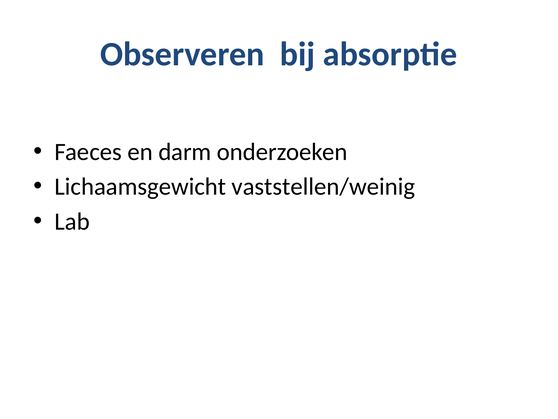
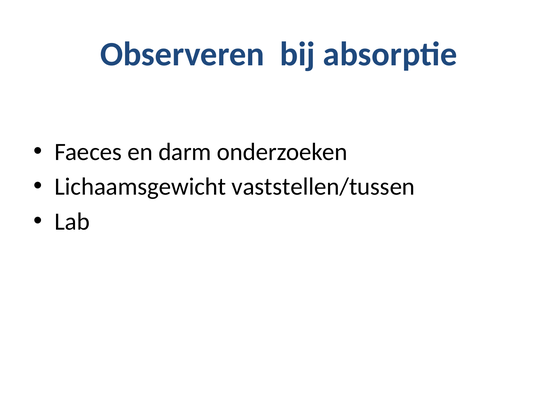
vaststellen/weinig: vaststellen/weinig -> vaststellen/tussen
